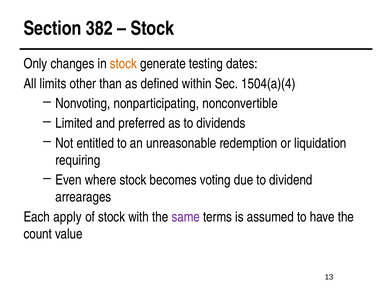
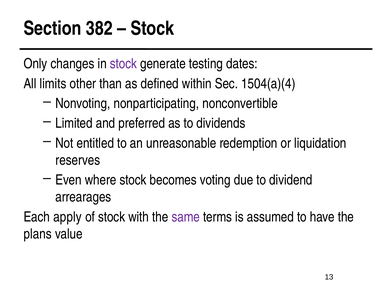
stock at (123, 64) colour: orange -> purple
requiring: requiring -> reserves
count: count -> plans
